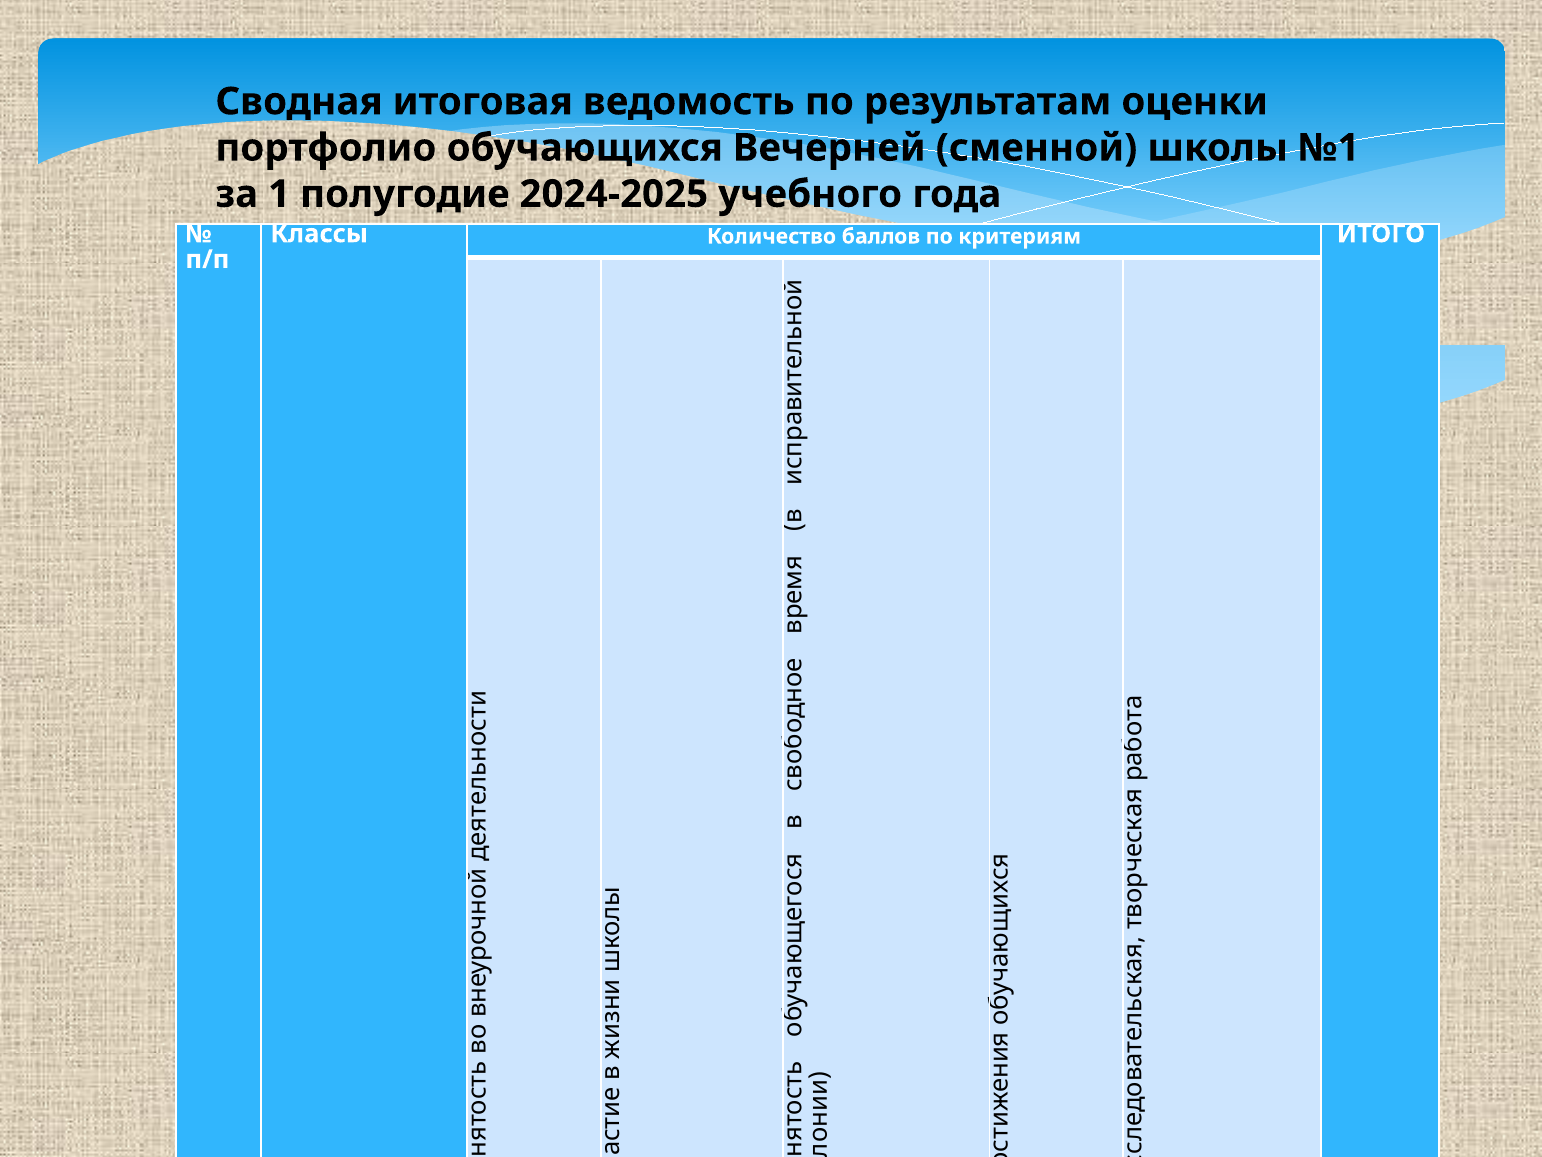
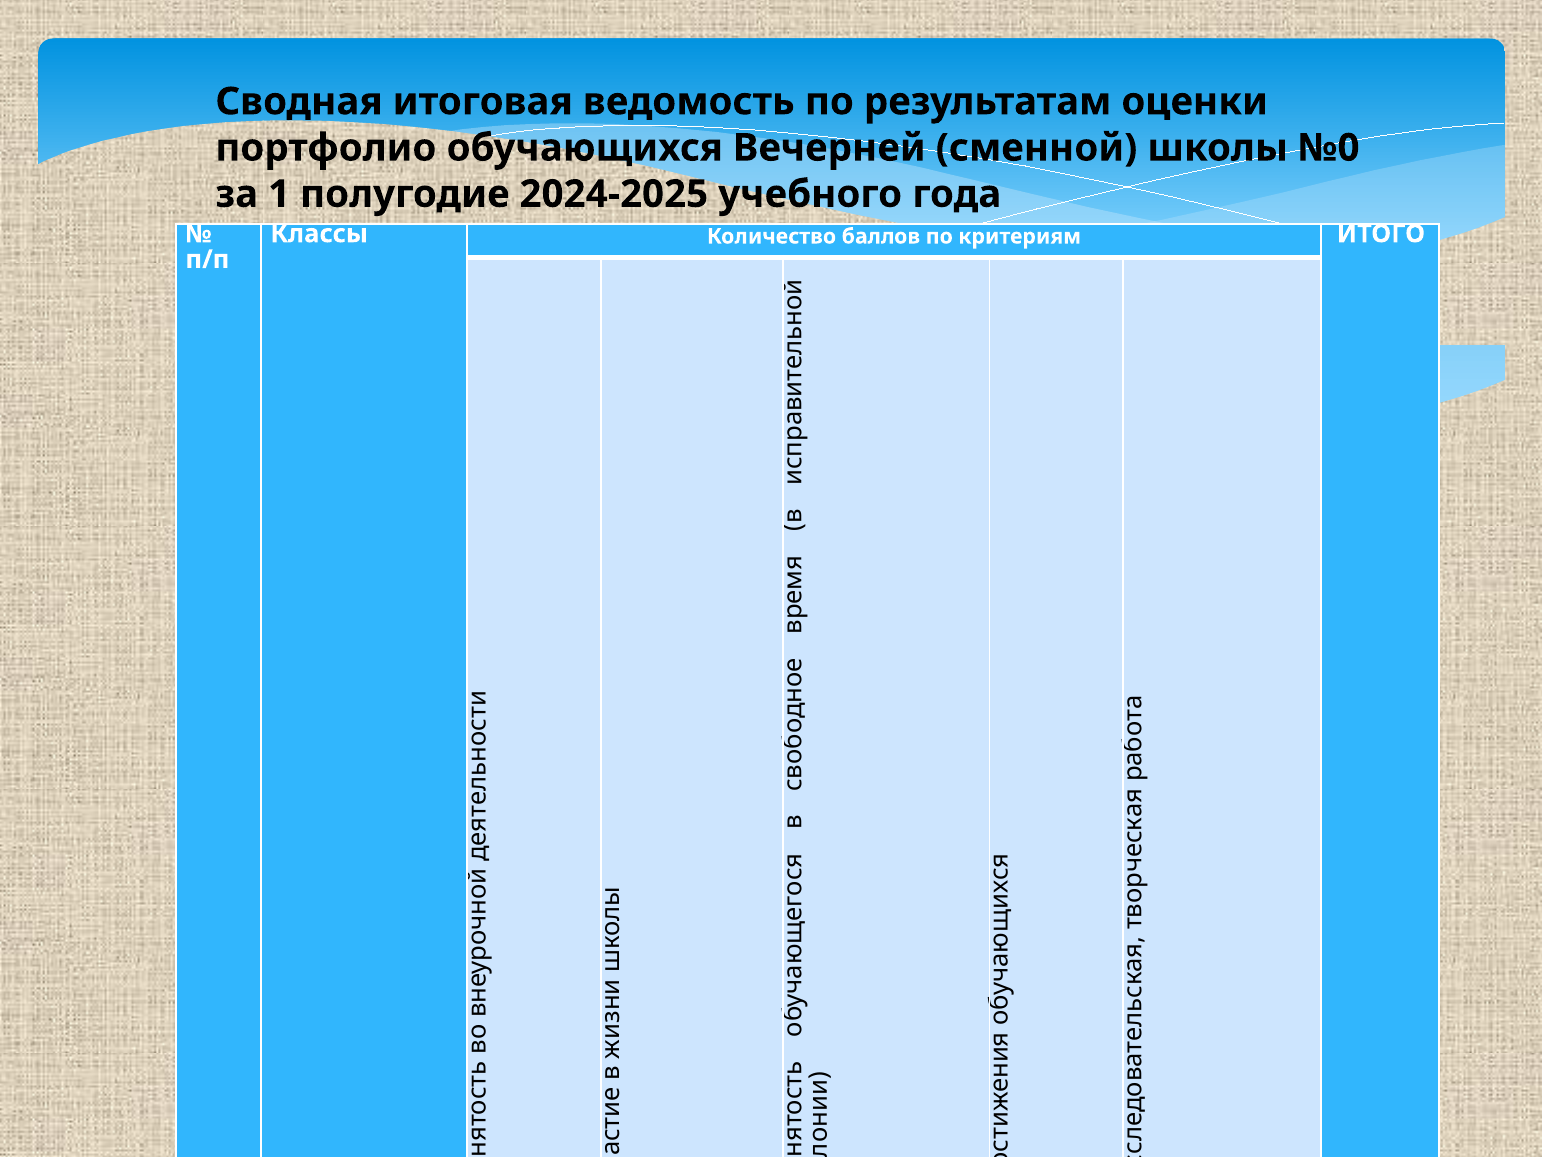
№1: №1 -> №0
